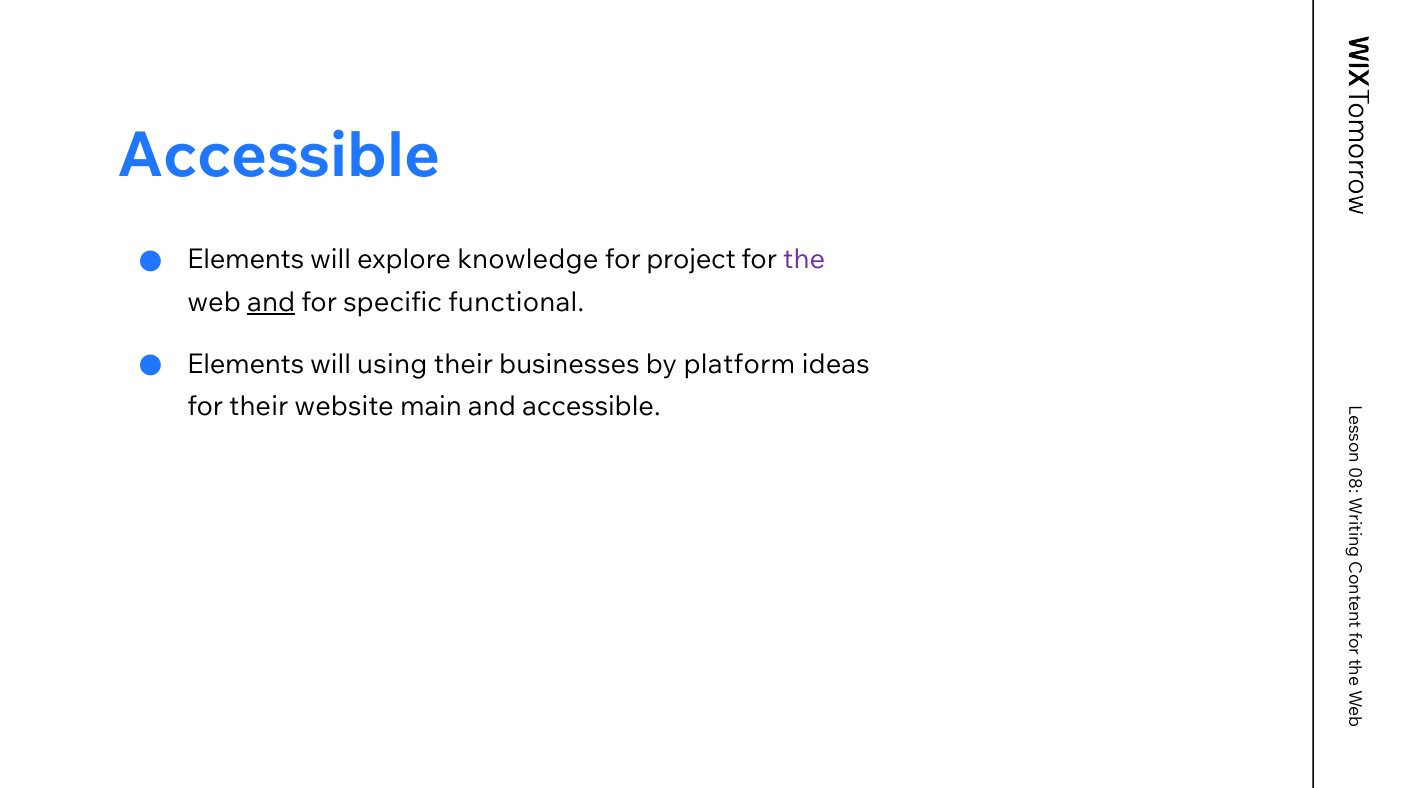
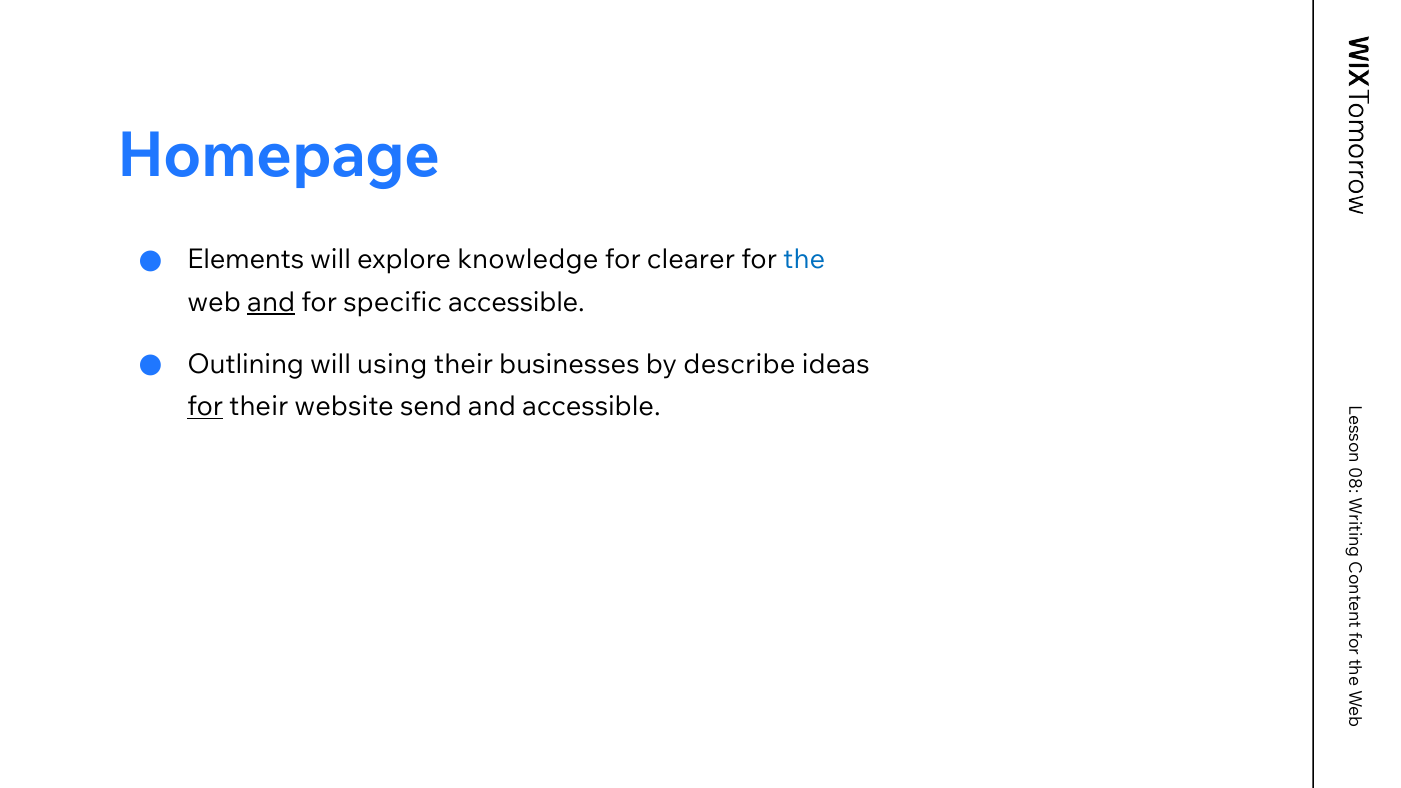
Accessible at (279, 156): Accessible -> Homepage
project: project -> clearer
the colour: purple -> blue
specific functional: functional -> accessible
Elements at (246, 364): Elements -> Outlining
platform: platform -> describe
for at (205, 407) underline: none -> present
main: main -> send
